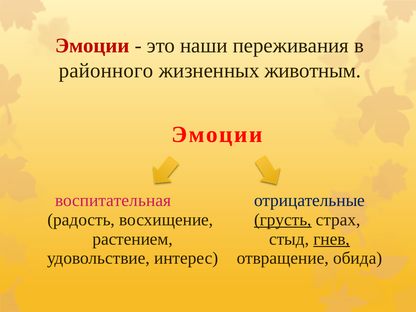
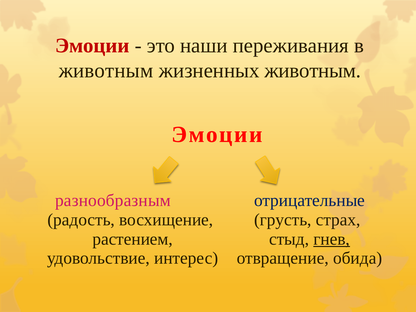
районного at (106, 70): районного -> животным
воспитательная: воспитательная -> разнообразным
грусть underline: present -> none
